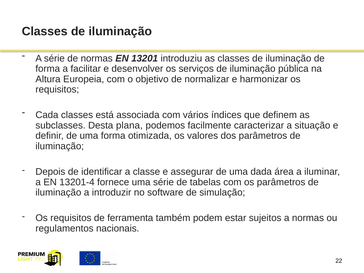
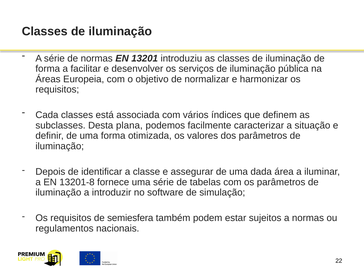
Altura: Altura -> Áreas
13201-4: 13201-4 -> 13201-8
ferramenta: ferramenta -> semiesfera
